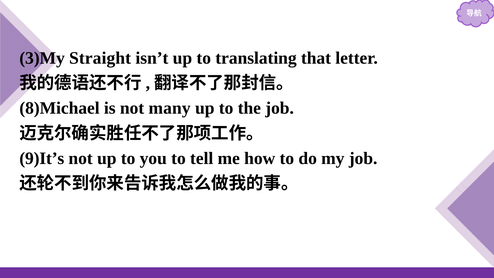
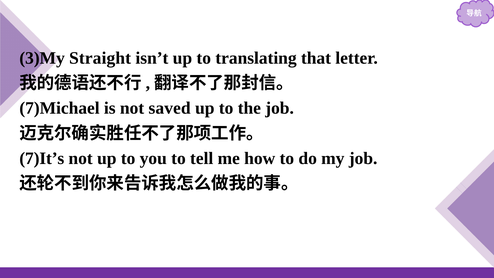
8)Michael: 8)Michael -> 7)Michael
many: many -> saved
9)It’s: 9)It’s -> 7)It’s
